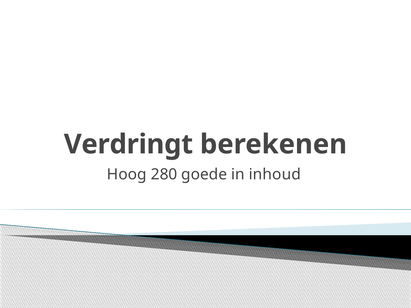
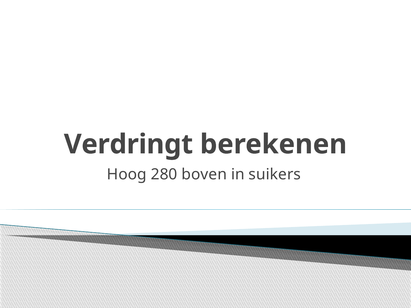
goede: goede -> boven
inhoud: inhoud -> suikers
